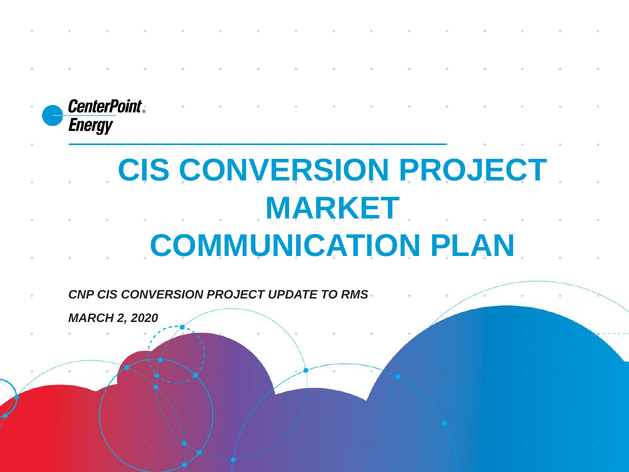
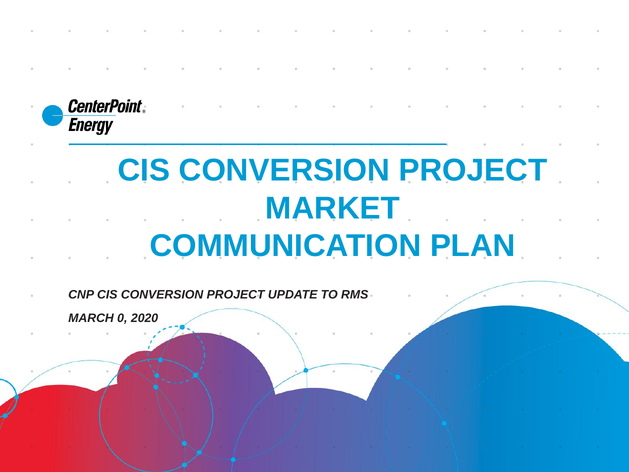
2: 2 -> 0
